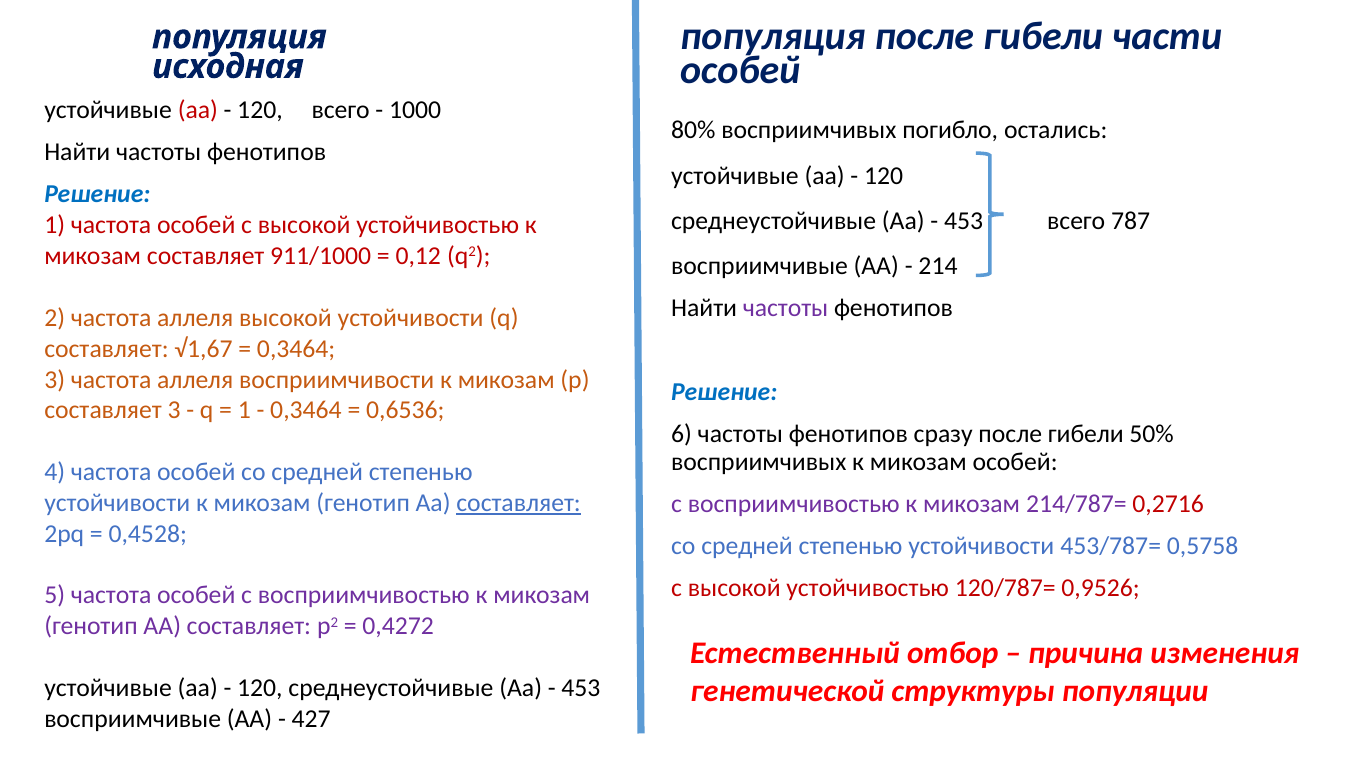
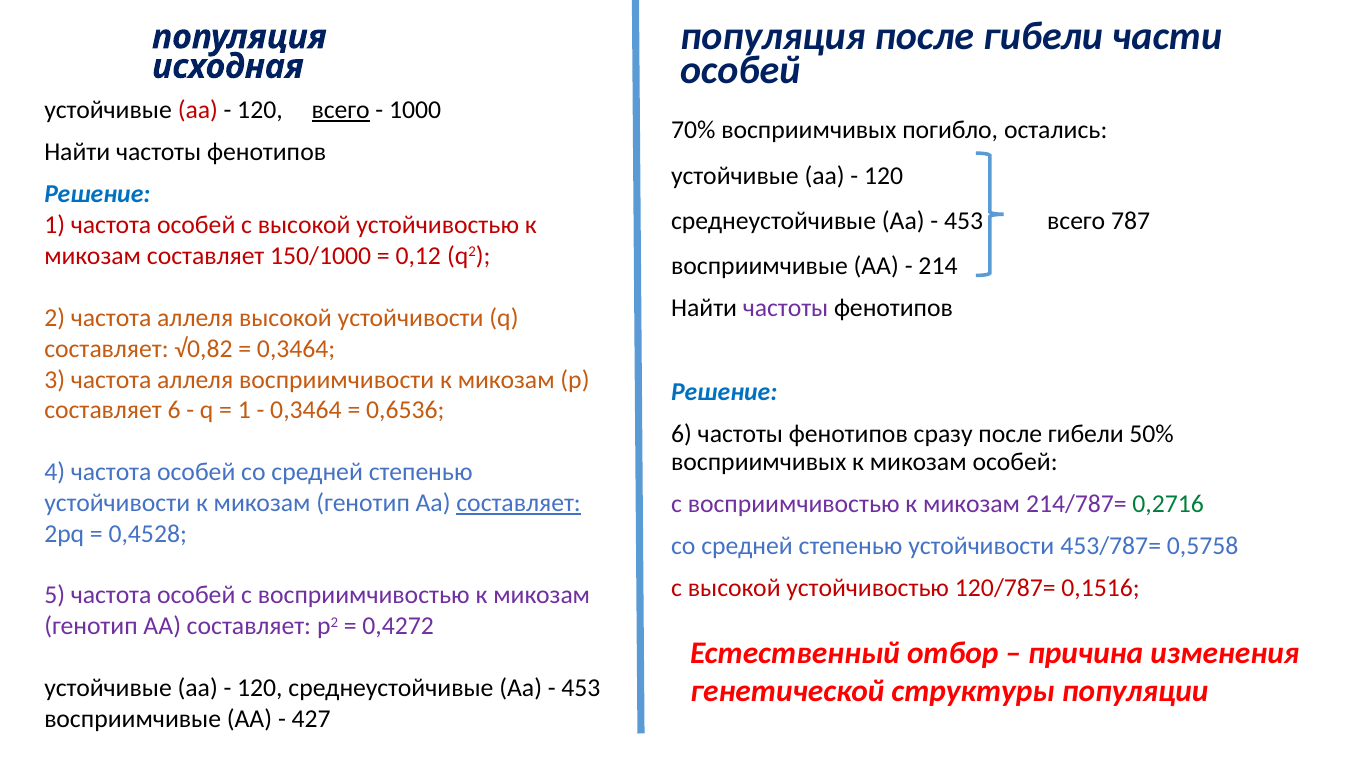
всего at (341, 110) underline: none -> present
80%: 80% -> 70%
911/1000: 911/1000 -> 150/1000
√1,67: √1,67 -> √0,82
составляет 3: 3 -> 6
0,2716 colour: red -> green
0,9526: 0,9526 -> 0,1516
